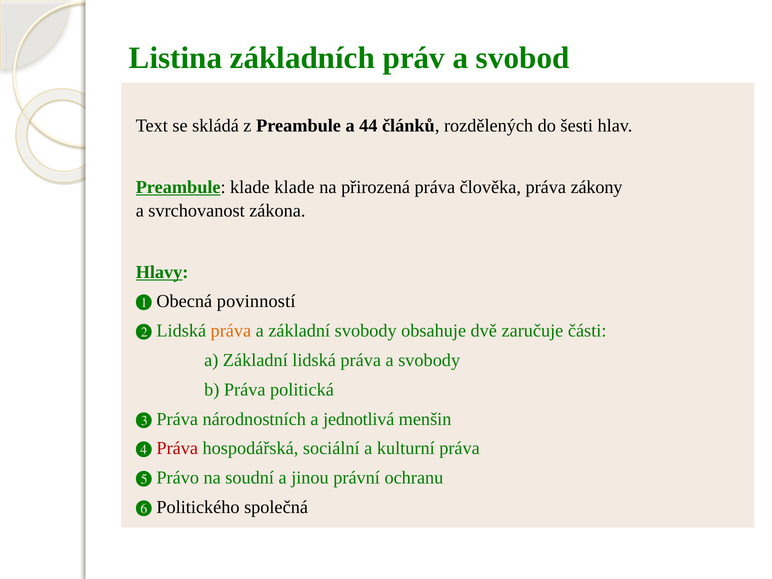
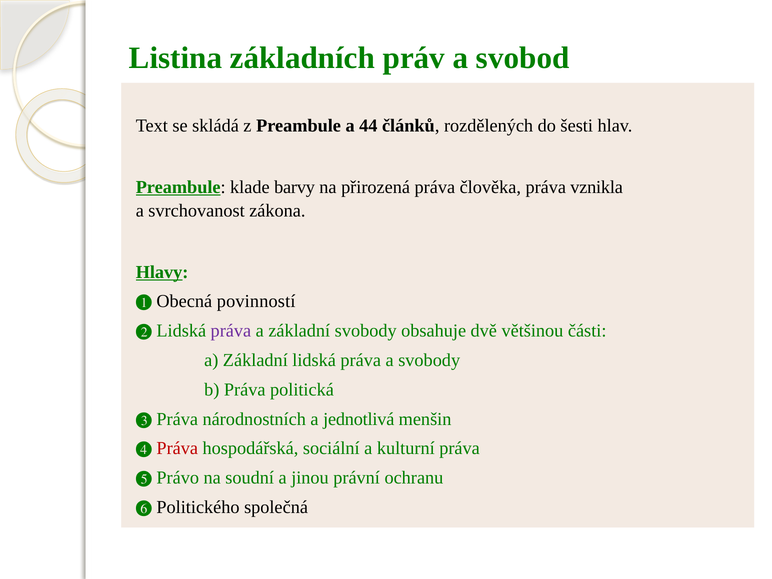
klade klade: klade -> barvy
zákony: zákony -> vznikla
práva at (231, 331) colour: orange -> purple
zaručuje: zaručuje -> většinou
